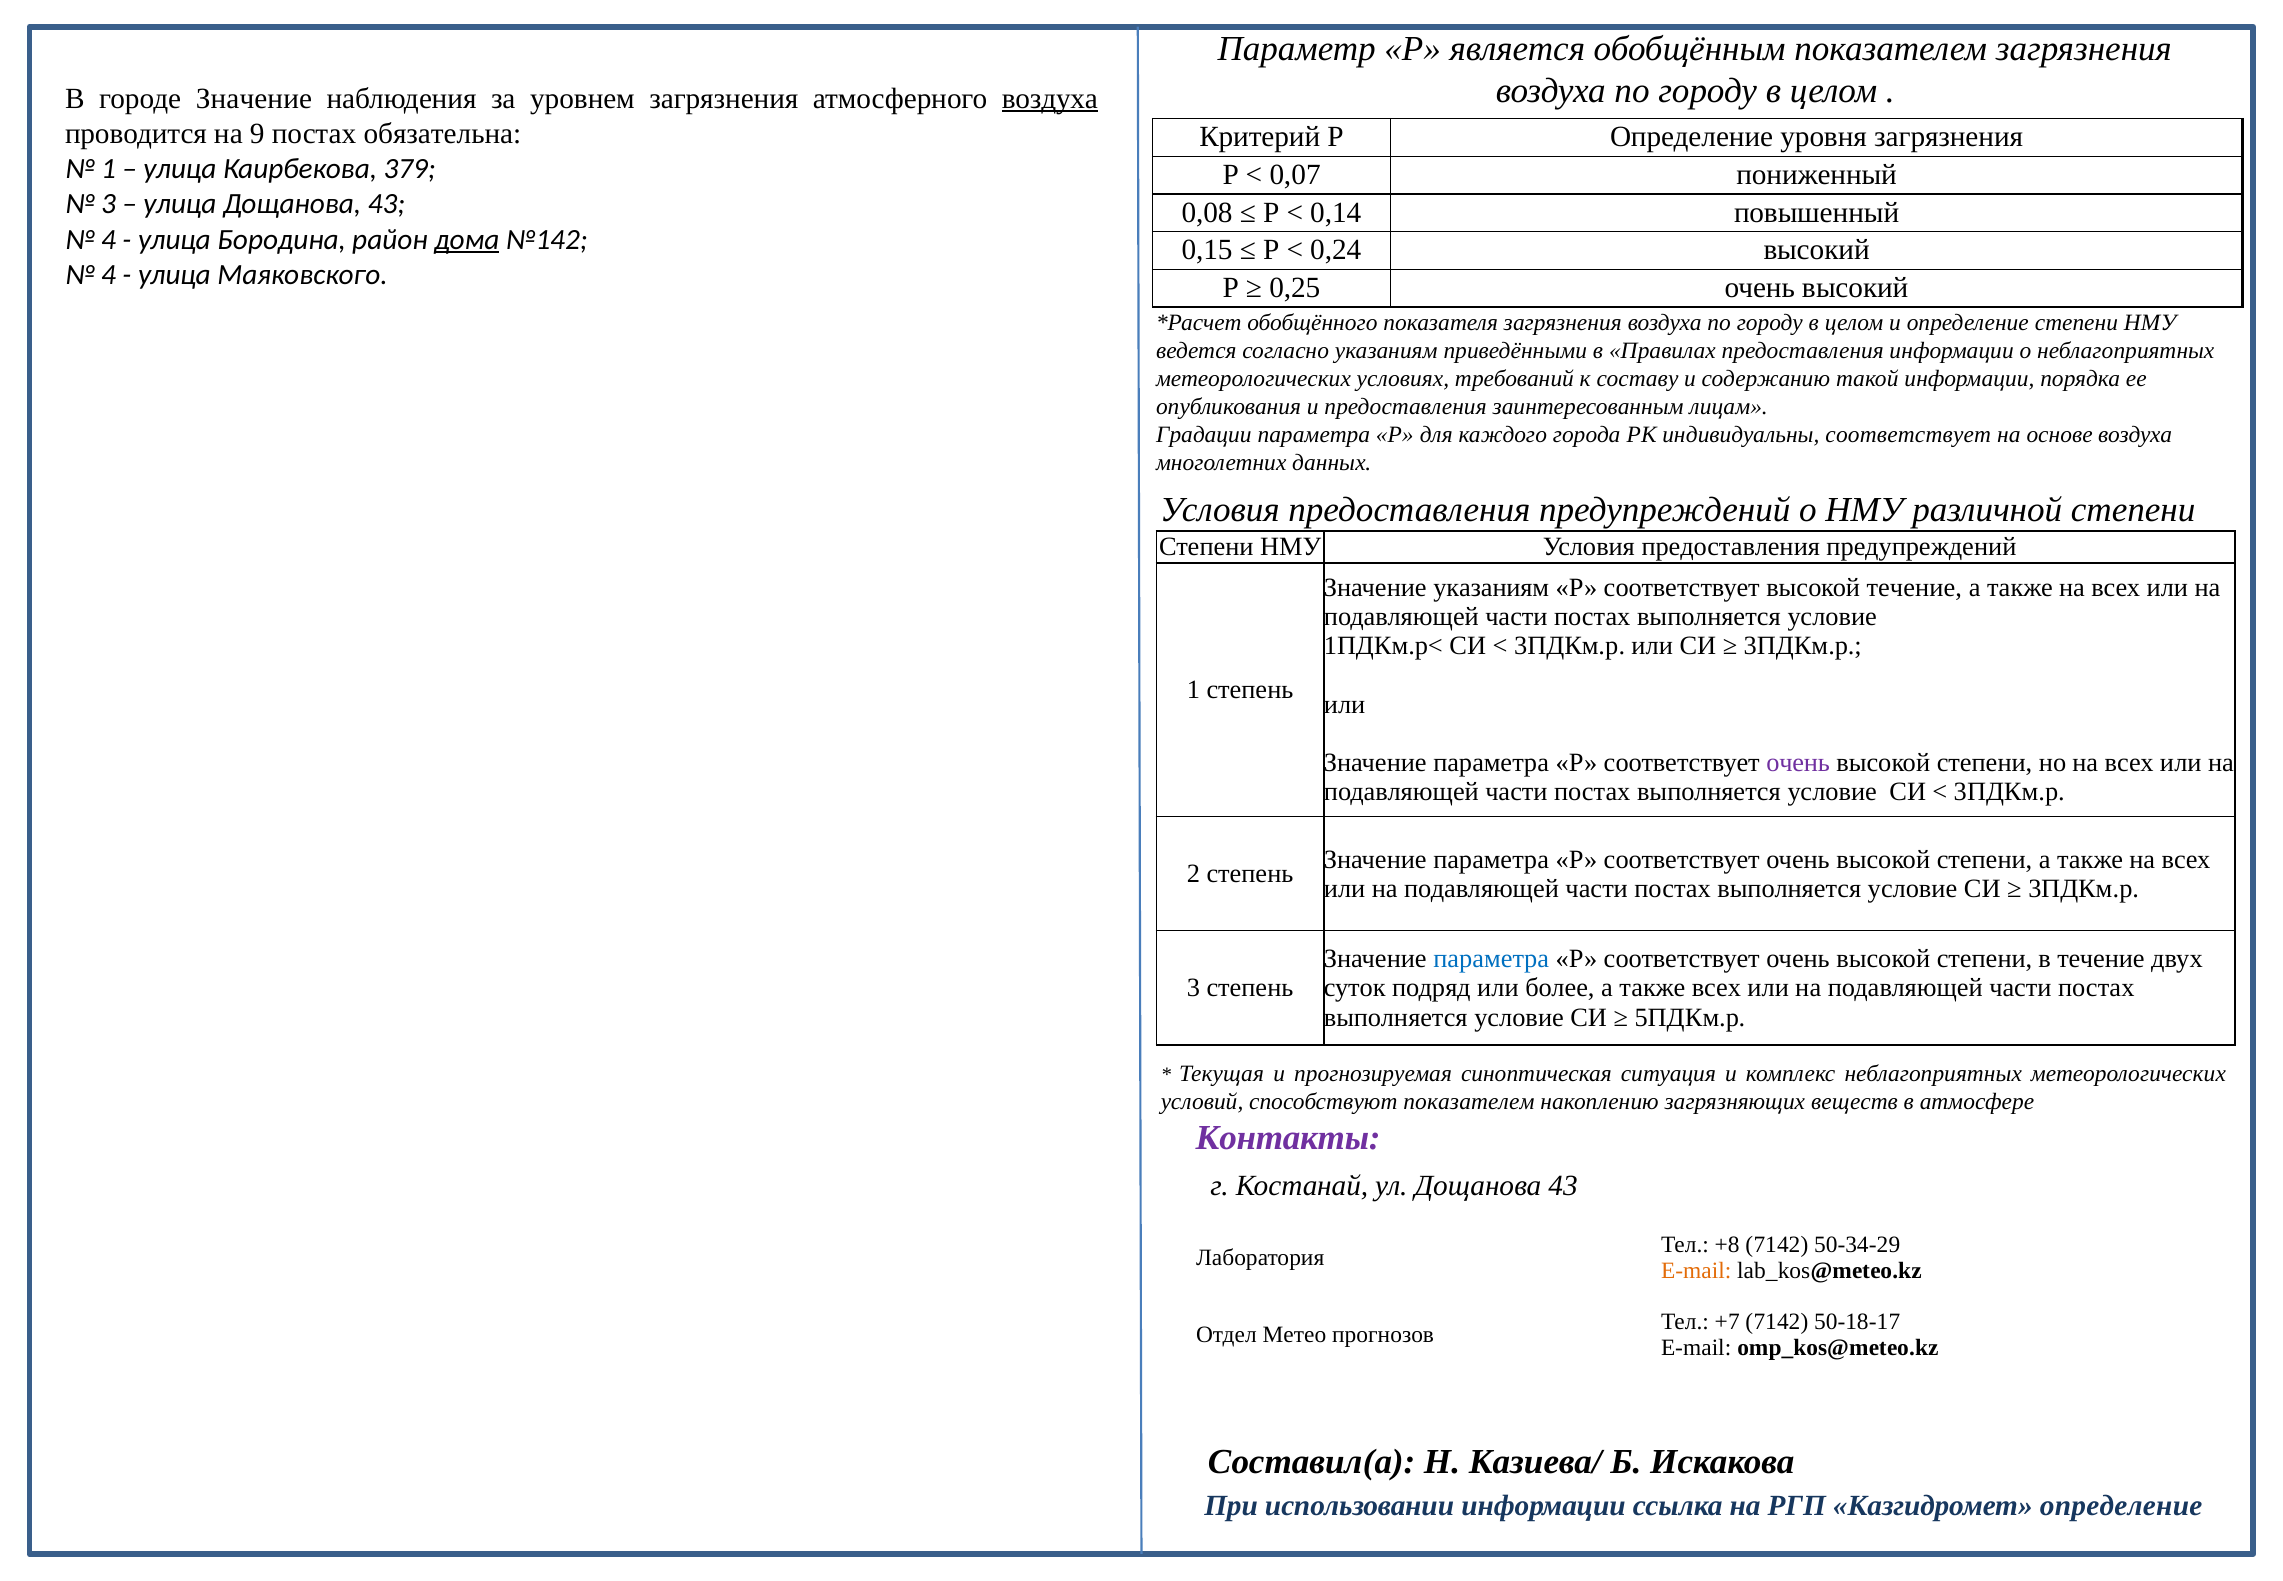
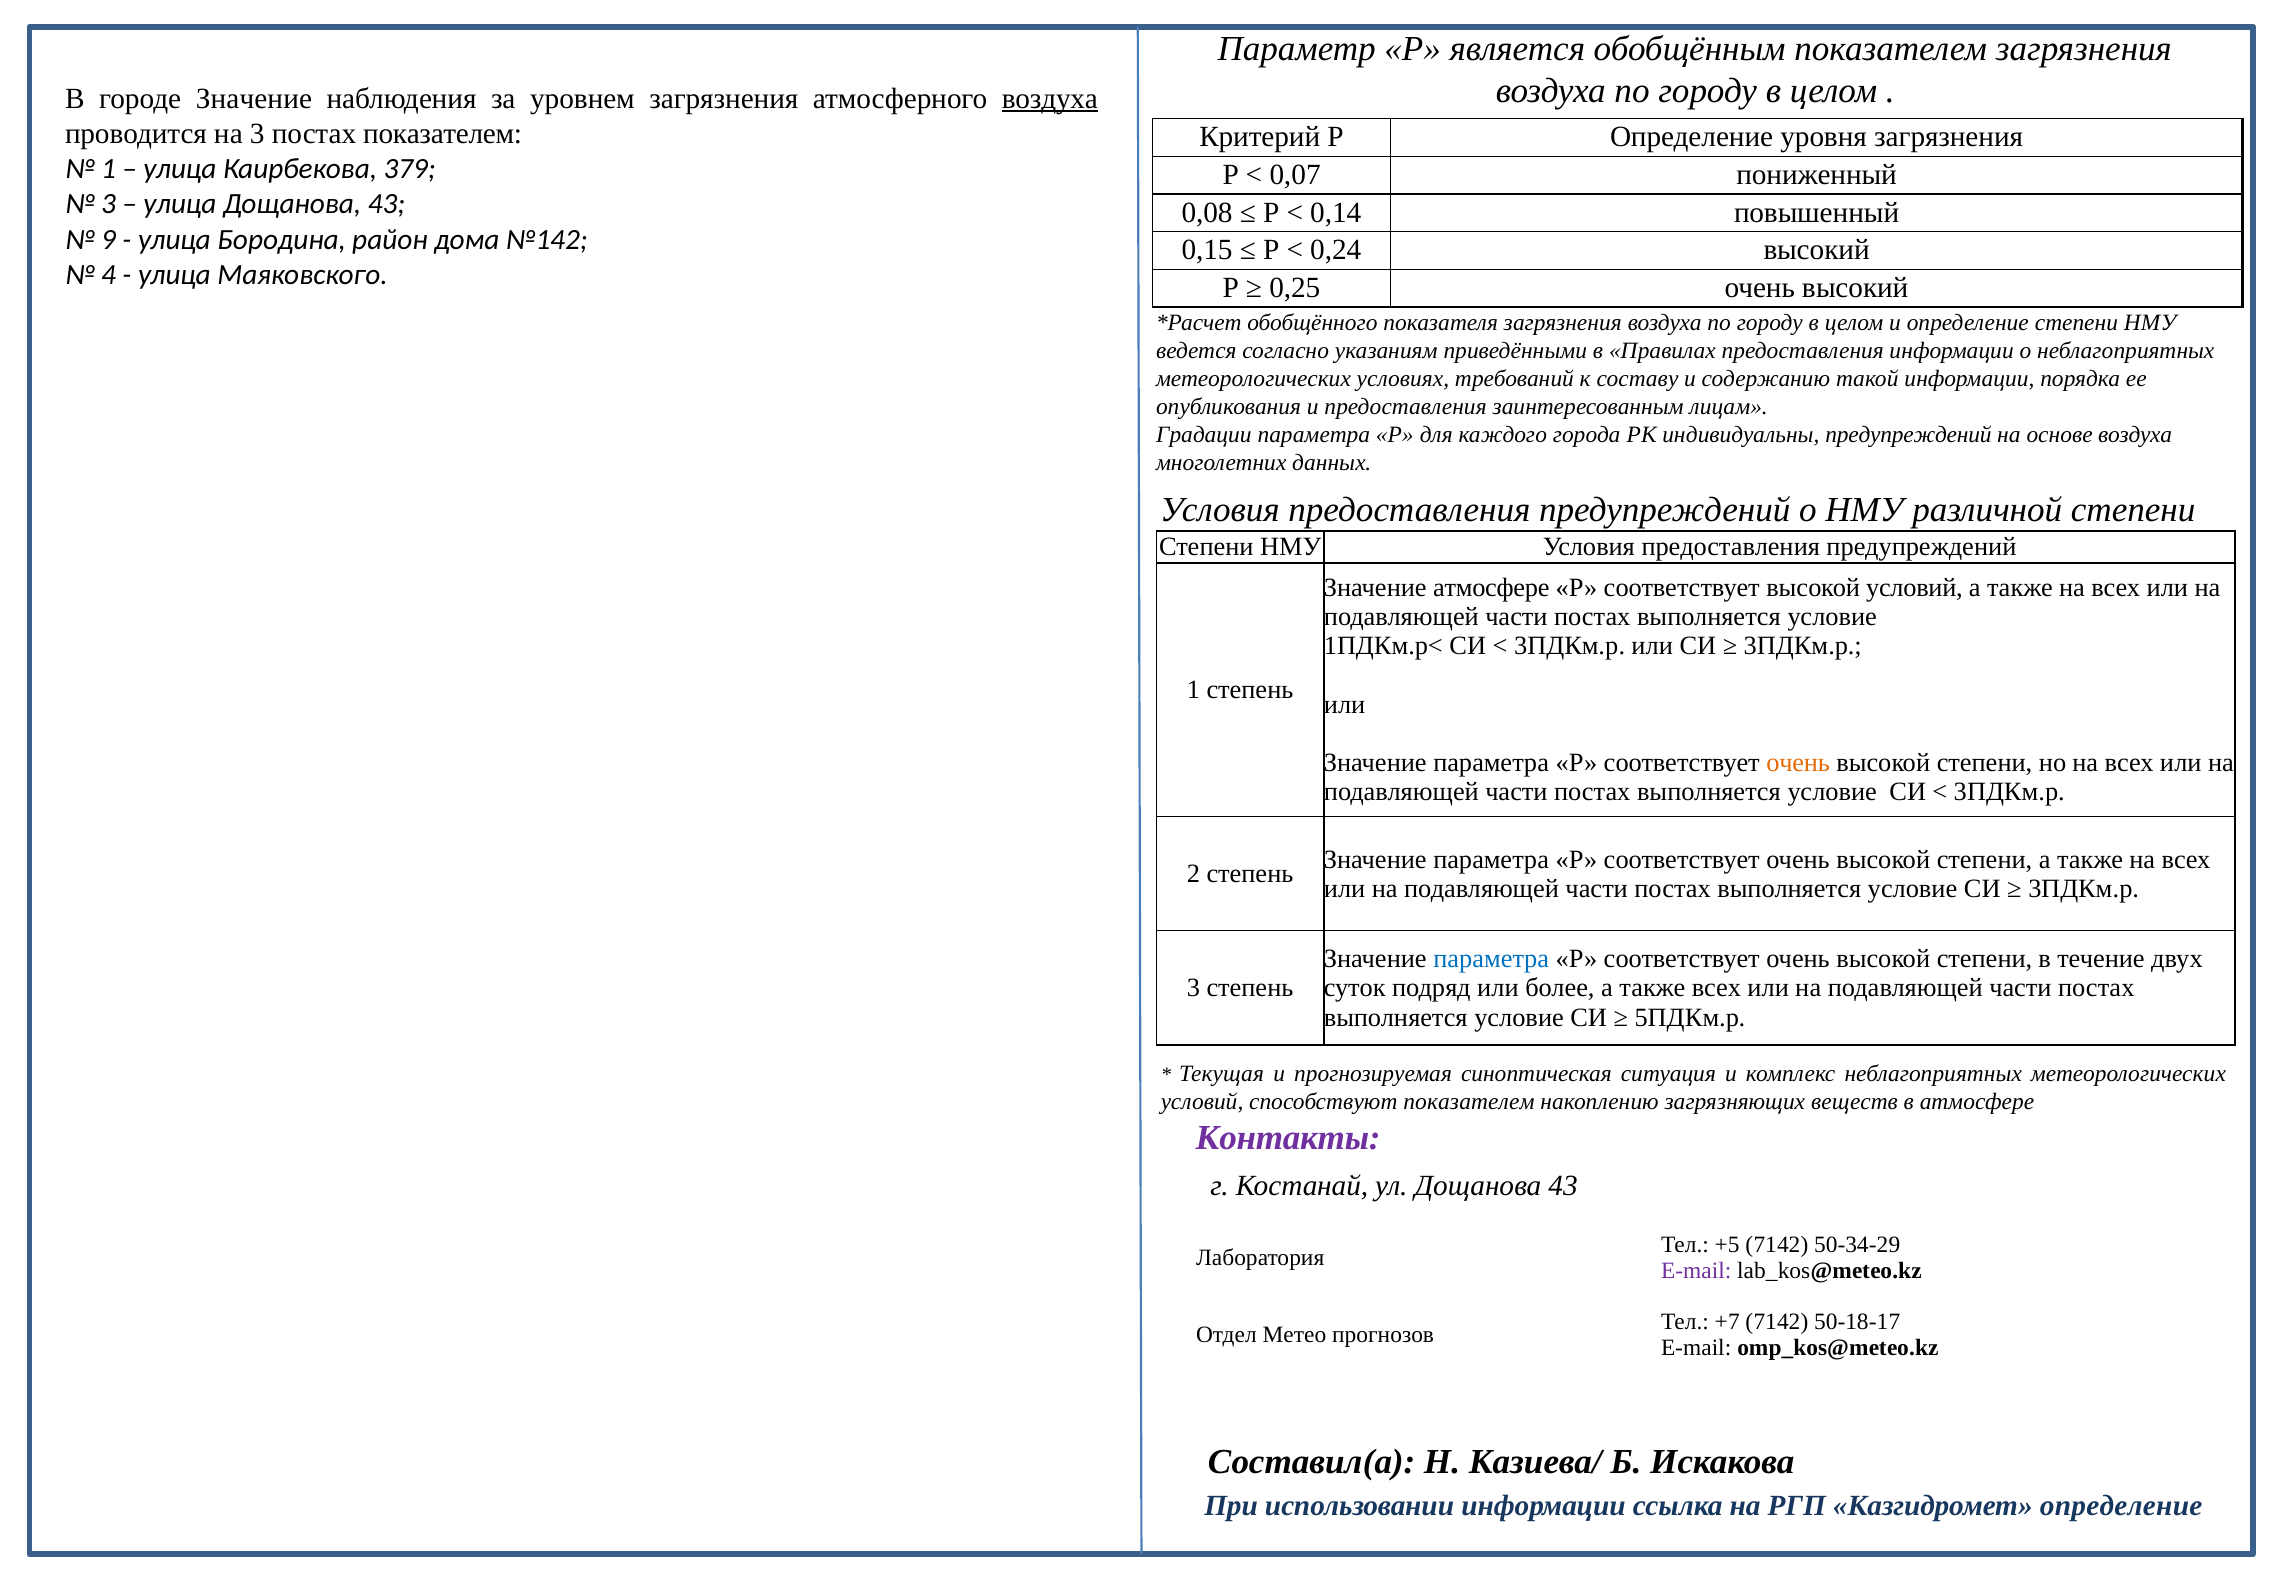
на 9: 9 -> 3
постах обязательна: обязательна -> показателем
4 at (109, 239): 4 -> 9
дома underline: present -> none
индивидуальны соответствует: соответствует -> предупреждений
Значение указаниям: указаниям -> атмосфере
высокой течение: течение -> условий
очень at (1798, 763) colour: purple -> orange
+8: +8 -> +5
E-mail at (1696, 1270) colour: orange -> purple
